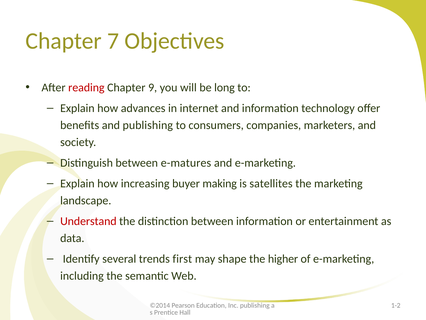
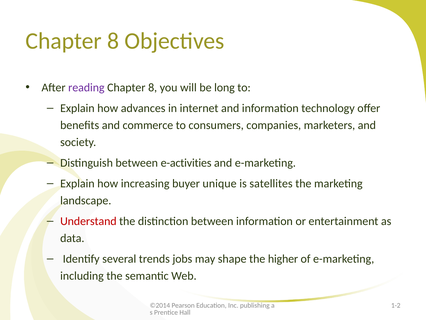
7 at (113, 41): 7 -> 8
reading colour: red -> purple
9 at (153, 87): 9 -> 8
and publishing: publishing -> commerce
e-matures: e-matures -> e-activities
making: making -> unique
first: first -> jobs
